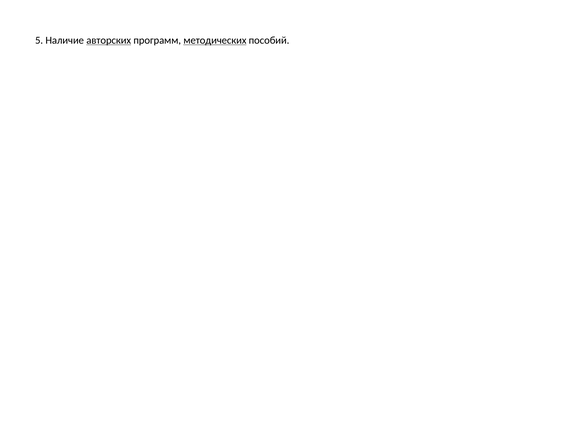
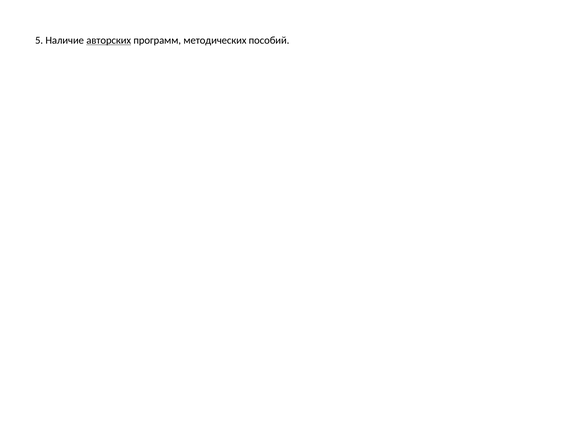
методических underline: present -> none
